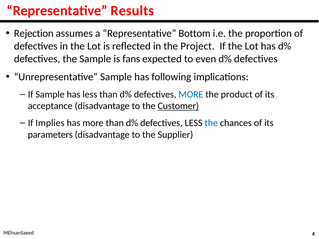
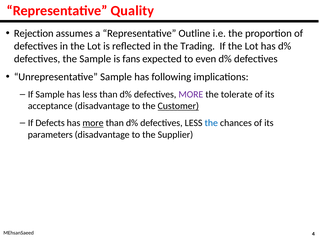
Results: Results -> Quality
Bottom: Bottom -> Outline
Project: Project -> Trading
MORE at (191, 94) colour: blue -> purple
product: product -> tolerate
Implies: Implies -> Defects
more at (93, 123) underline: none -> present
